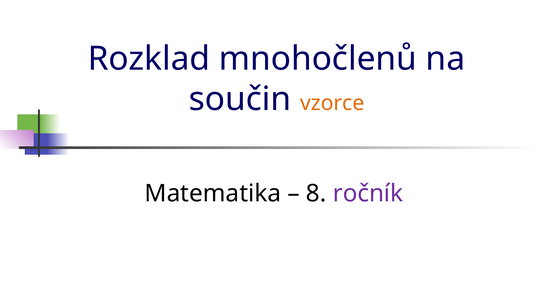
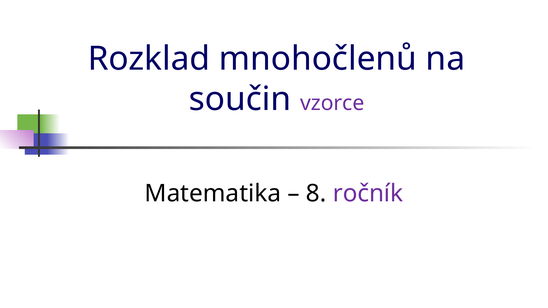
vzorce colour: orange -> purple
